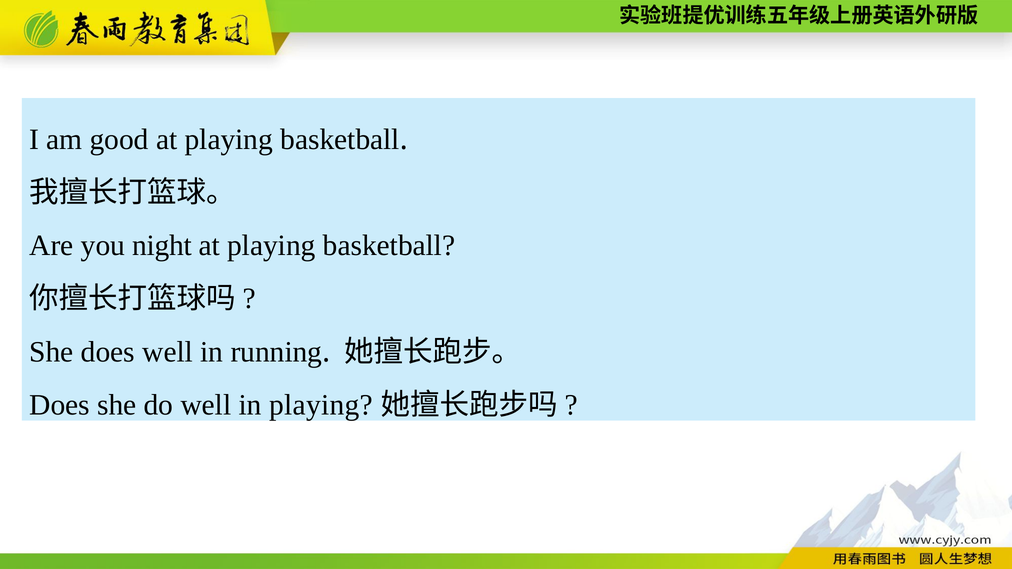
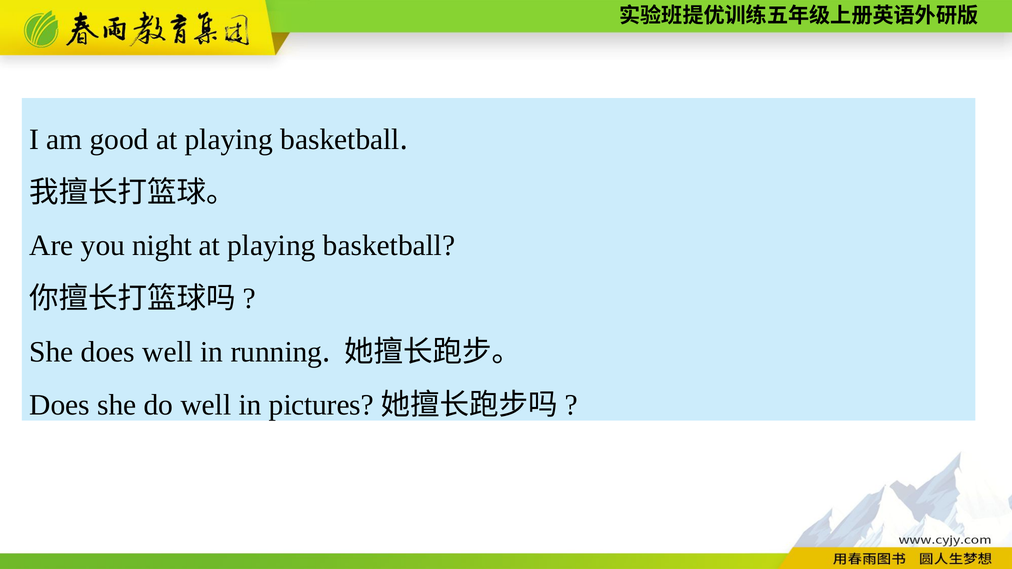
in playing: playing -> pictures
